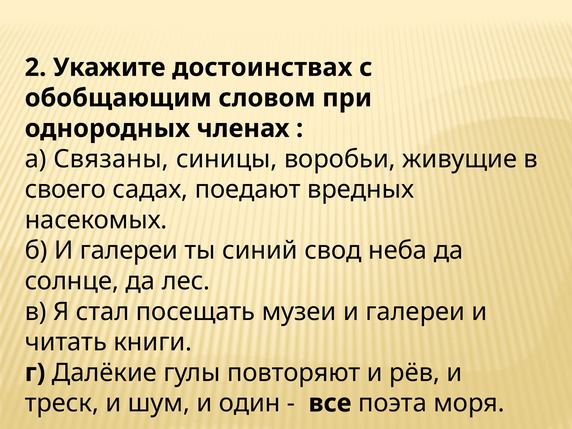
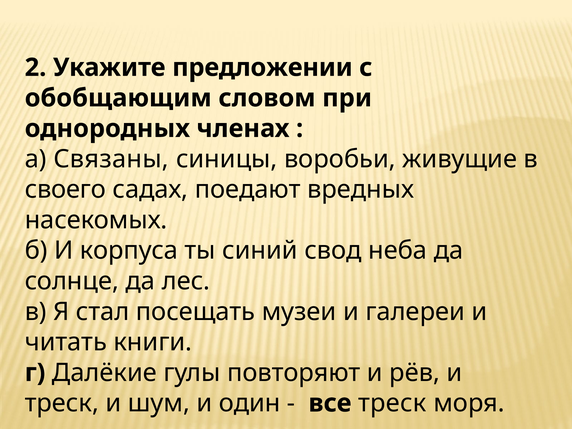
достоинствах: достоинствах -> предложении
б И галереи: галереи -> корпуса
все поэта: поэта -> треск
